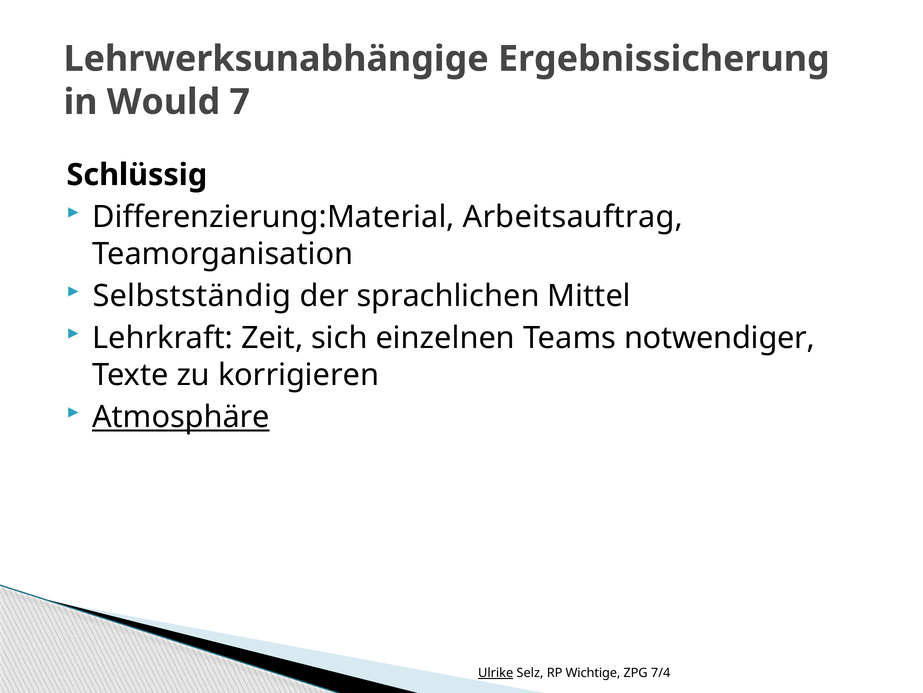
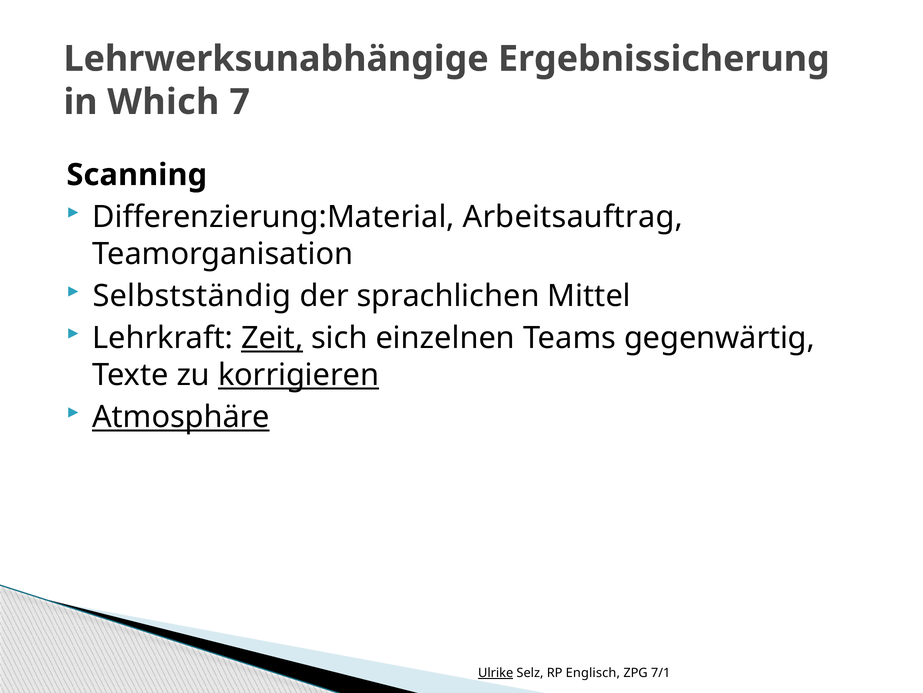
Would: Would -> Which
Schlüssig: Schlüssig -> Scanning
Zeit underline: none -> present
notwendiger: notwendiger -> gegenwärtig
korrigieren underline: none -> present
Wichtige: Wichtige -> Englisch
7/4: 7/4 -> 7/1
